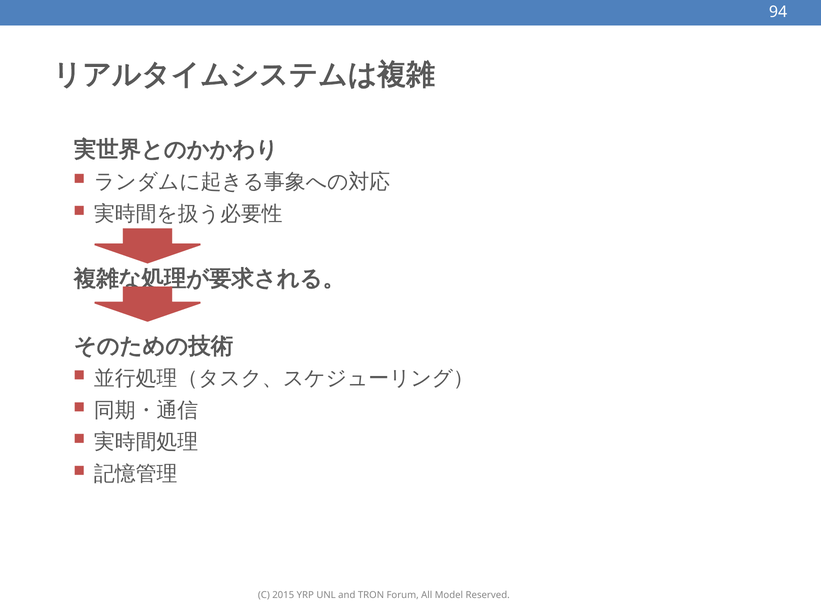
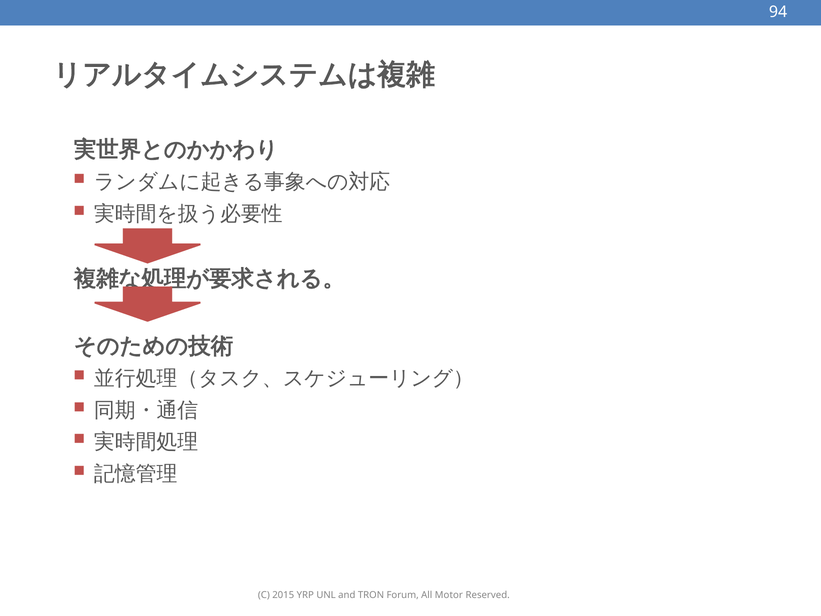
Model: Model -> Motor
